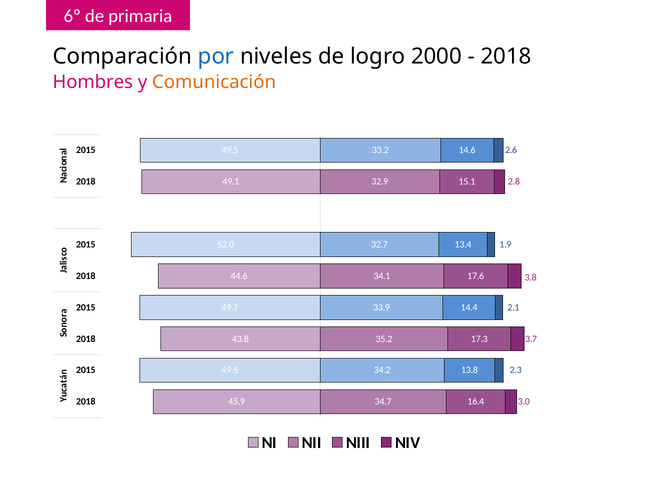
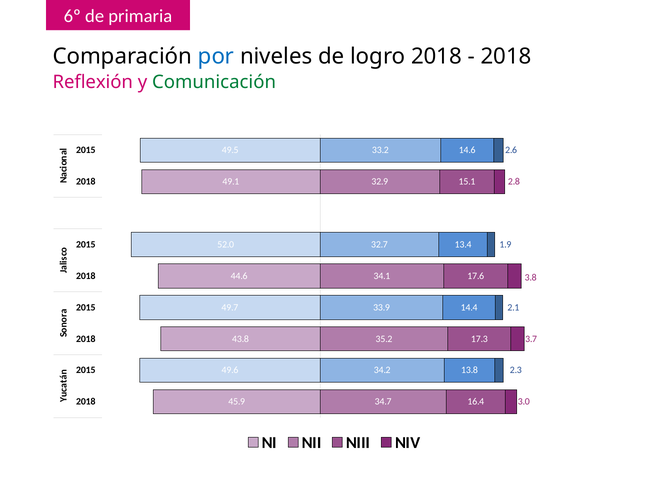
logro 2000: 2000 -> 2018
Hombres: Hombres -> Reflexión
Comunicación colour: orange -> green
